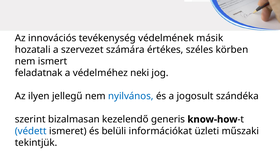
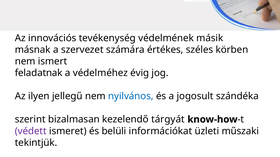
hozatali: hozatali -> másnak
neki: neki -> évig
generis: generis -> tárgyát
védett colour: blue -> purple
